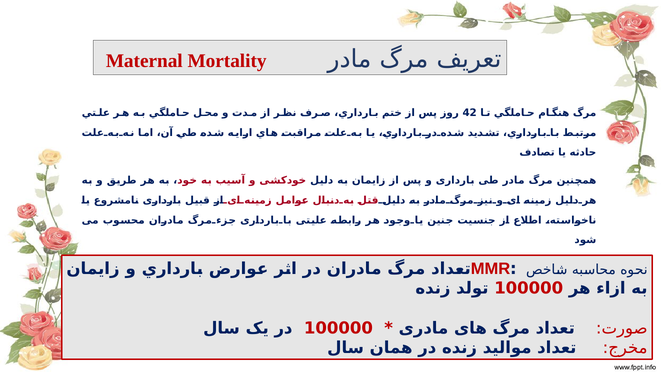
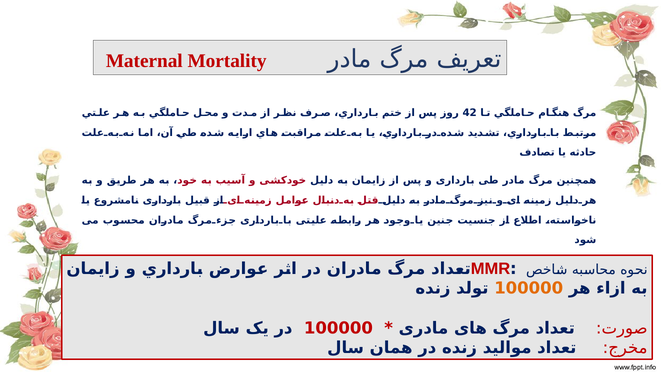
100000 at (529, 288) colour: red -> orange
